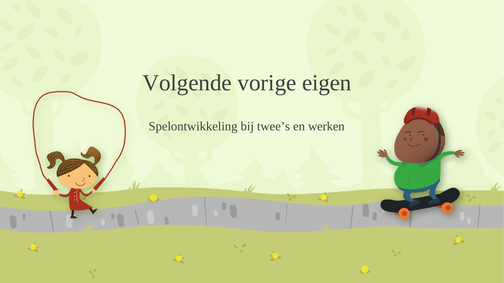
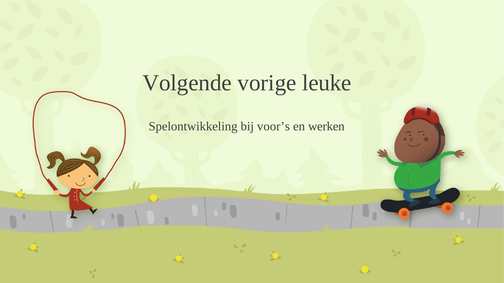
eigen: eigen -> leuke
twee’s: twee’s -> voor’s
